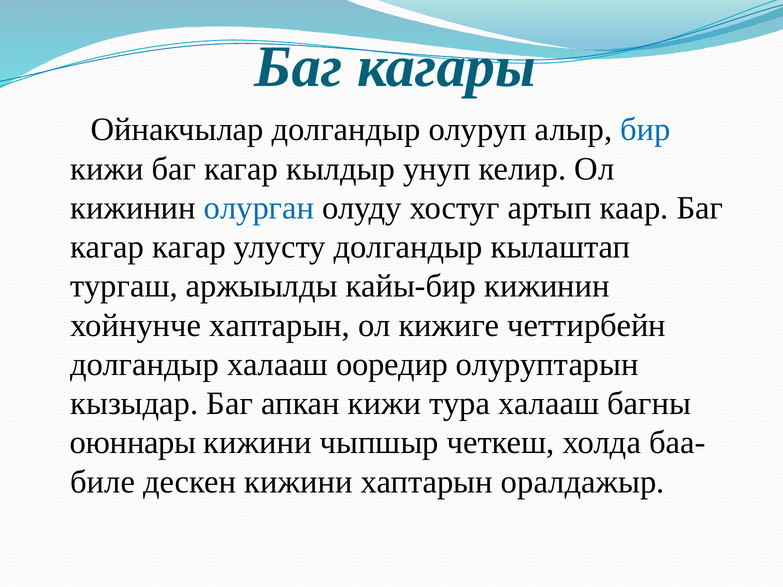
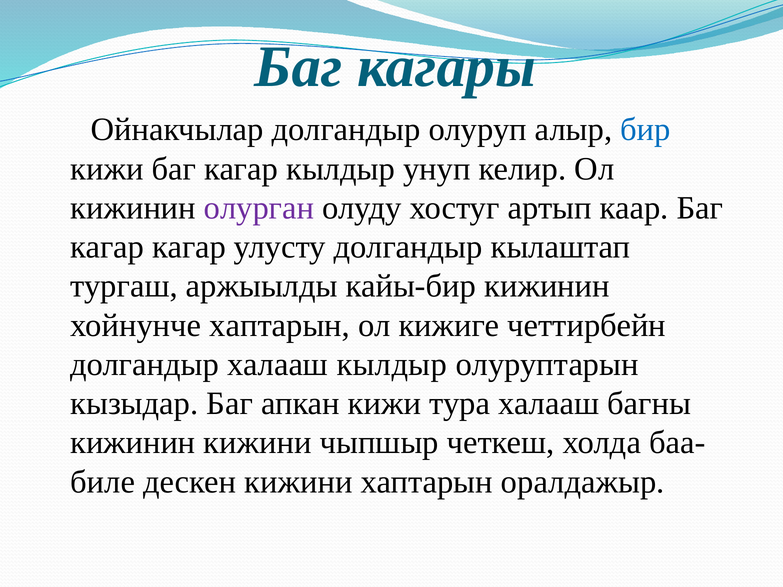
олурган colour: blue -> purple
халааш ооредир: ооредир -> кылдыр
оюннары at (133, 443): оюннары -> кижинин
